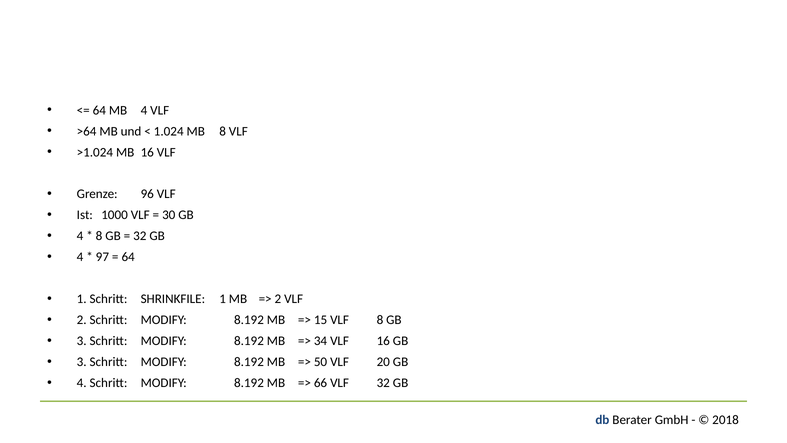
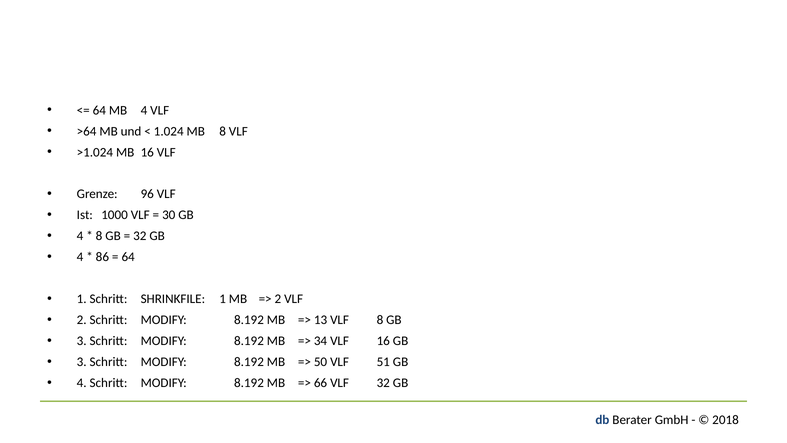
97: 97 -> 86
15: 15 -> 13
20: 20 -> 51
